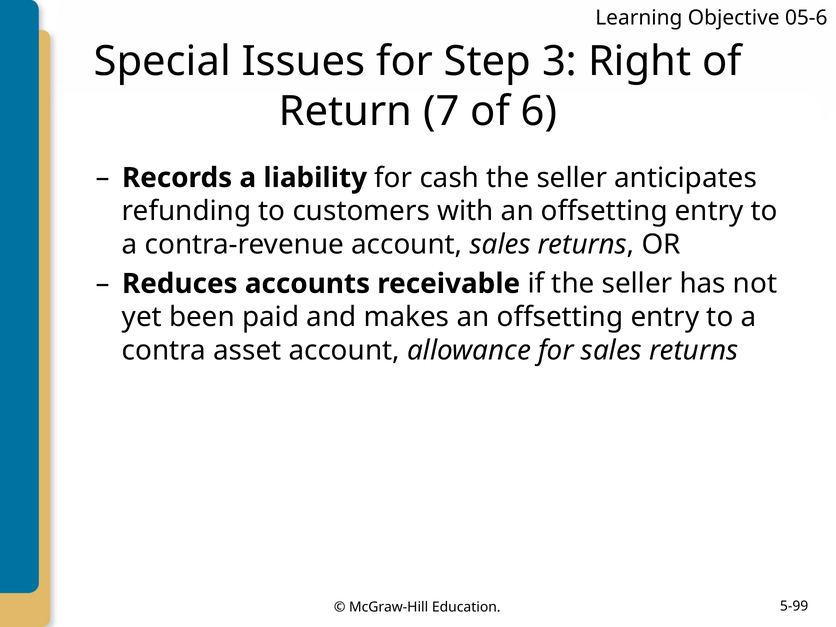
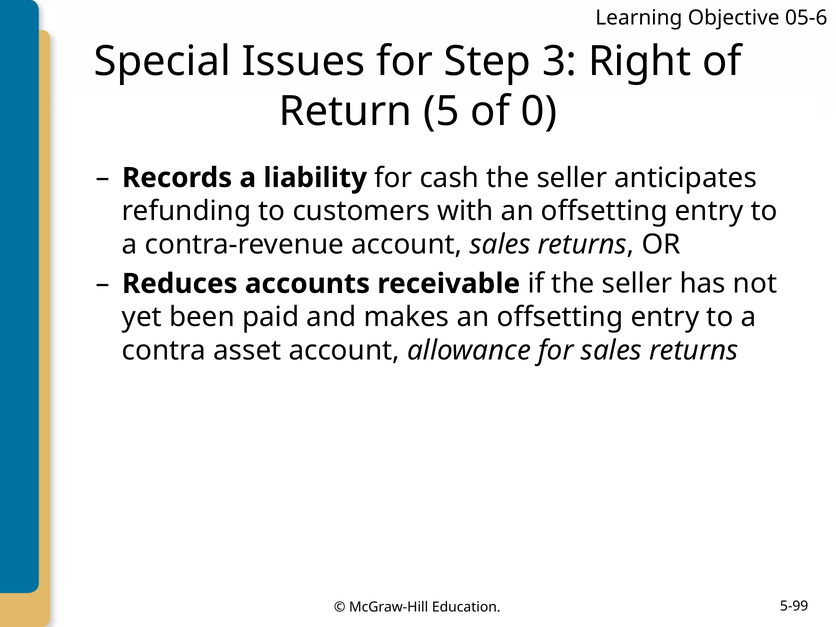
7: 7 -> 5
6: 6 -> 0
